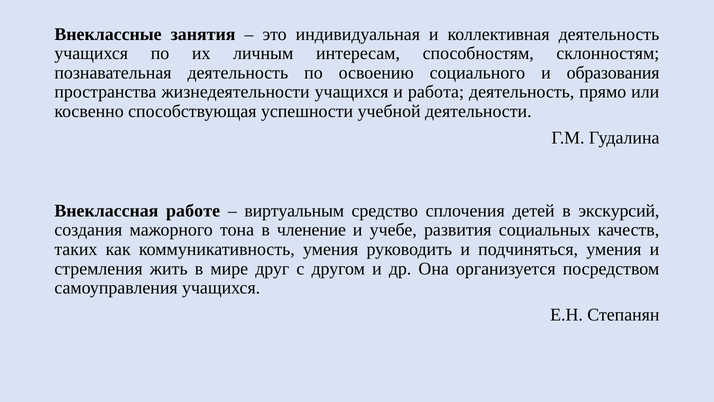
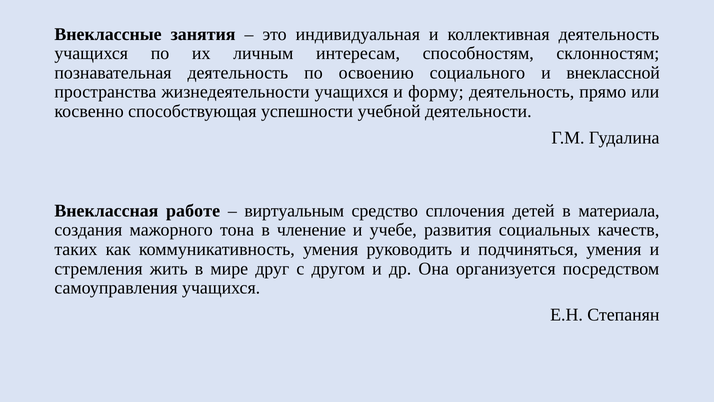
образования: образования -> внеклассной
работа: работа -> форму
экскурсий: экскурсий -> материала
